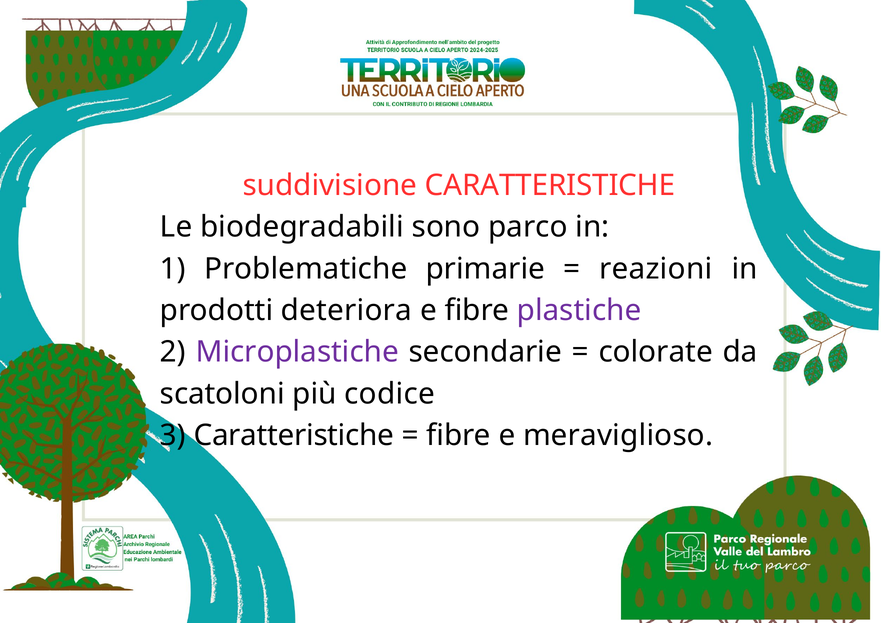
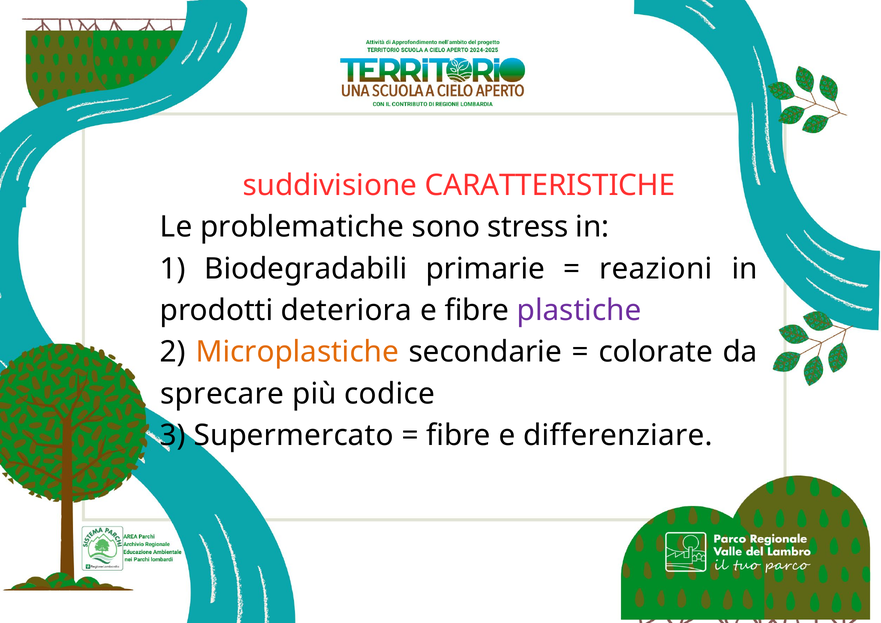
biodegradabili: biodegradabili -> problematiche
parco: parco -> stress
Problematiche: Problematiche -> Biodegradabili
Microplastiche colour: purple -> orange
scatoloni: scatoloni -> sprecare
3 Caratteristiche: Caratteristiche -> Supermercato
meraviglioso: meraviglioso -> differenziare
